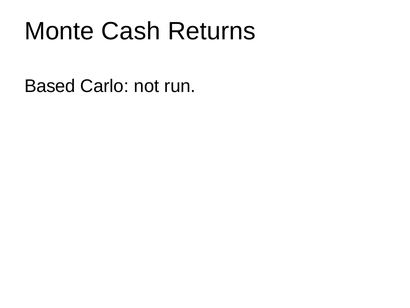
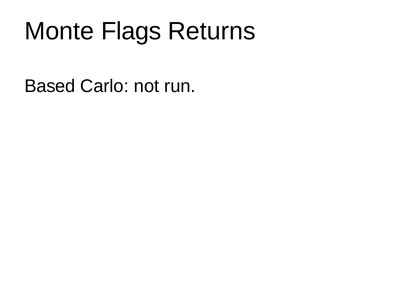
Cash: Cash -> Flags
